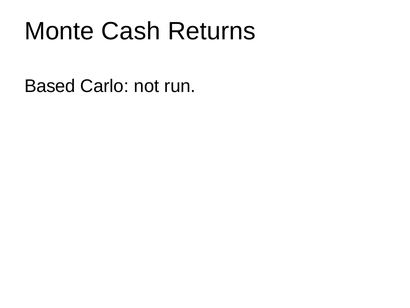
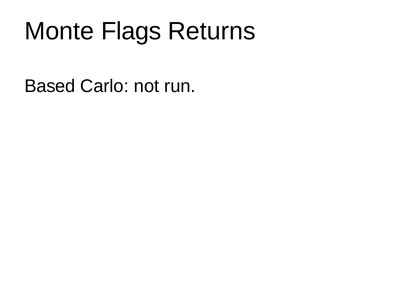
Cash: Cash -> Flags
